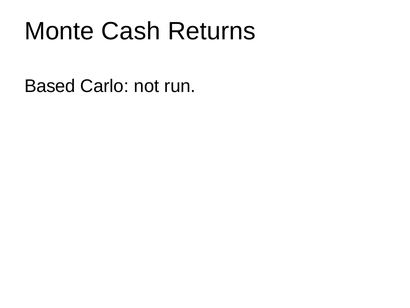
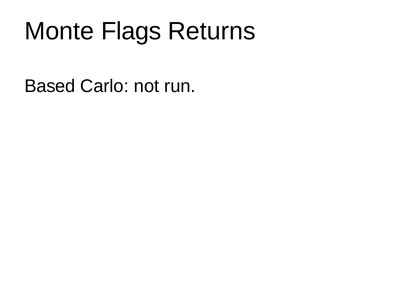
Cash: Cash -> Flags
